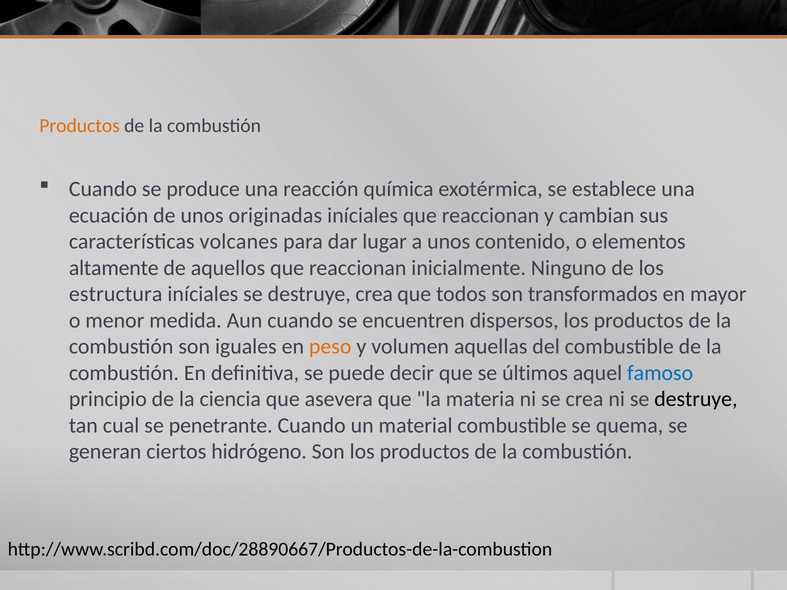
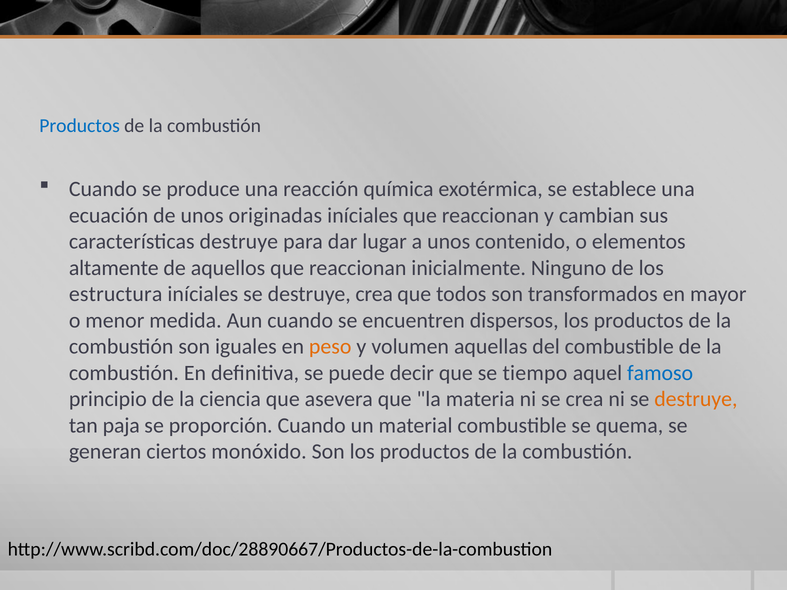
Productos at (80, 126) colour: orange -> blue
características volcanes: volcanes -> destruye
últimos: últimos -> tiempo
destruye at (696, 399) colour: black -> orange
cual: cual -> paja
penetrante: penetrante -> proporción
hidrógeno: hidrógeno -> monóxido
